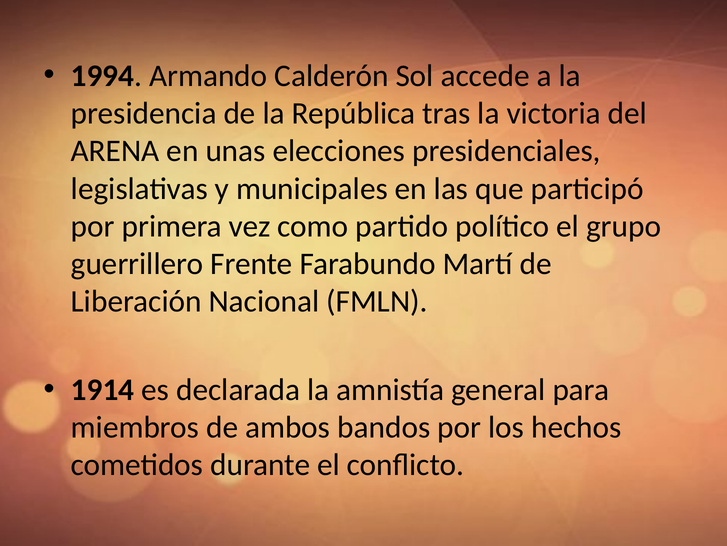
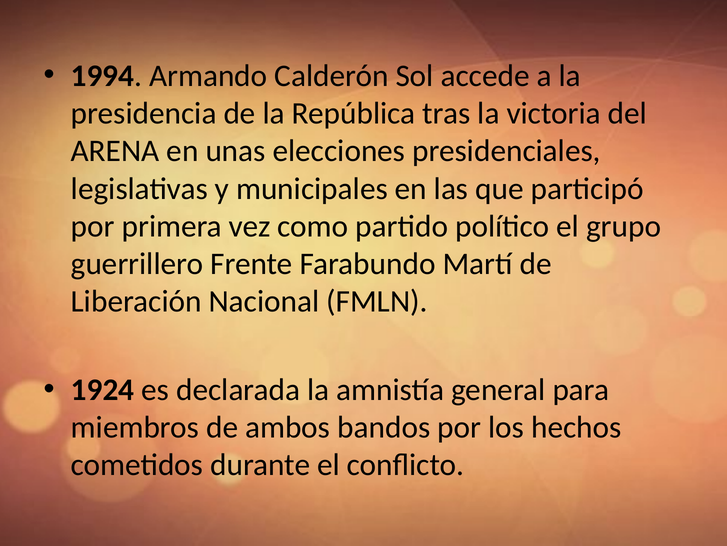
1914: 1914 -> 1924
